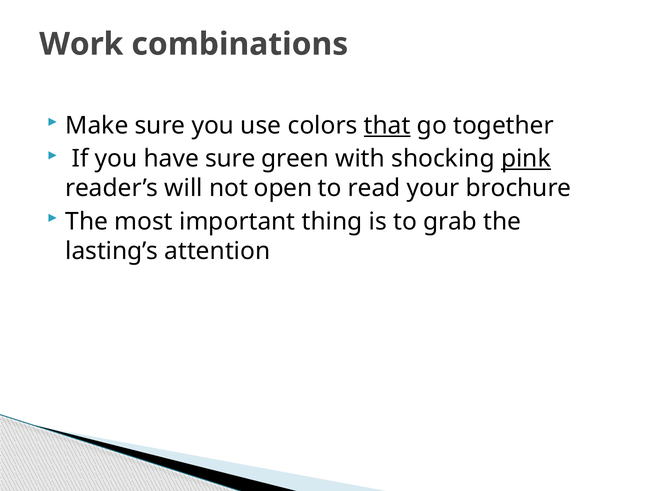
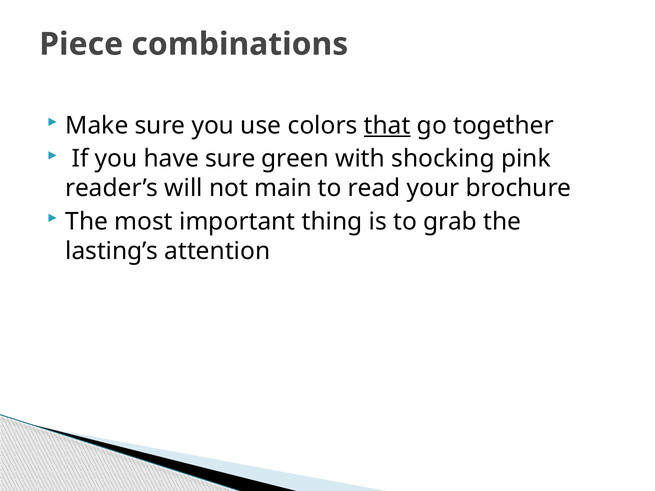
Work: Work -> Piece
pink underline: present -> none
open: open -> main
